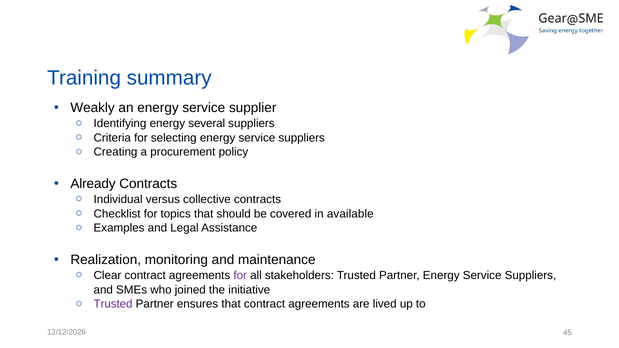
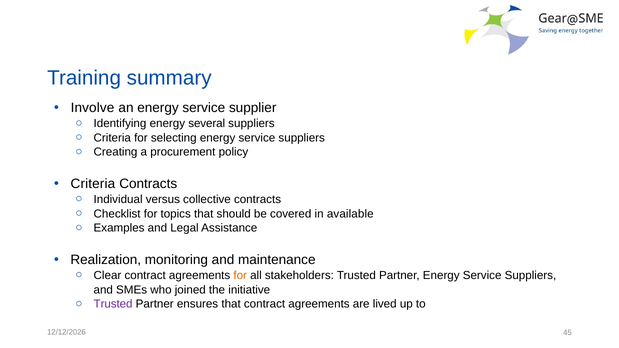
Weakly: Weakly -> Involve
Already at (93, 184): Already -> Criteria
for at (240, 275) colour: purple -> orange
